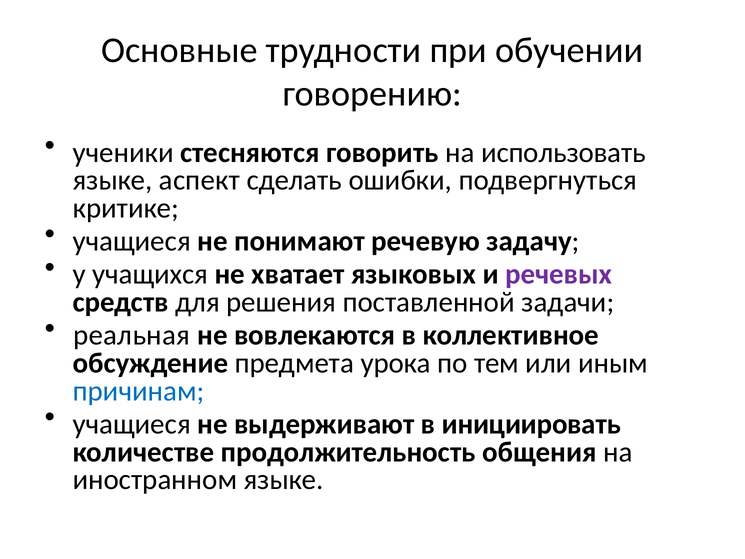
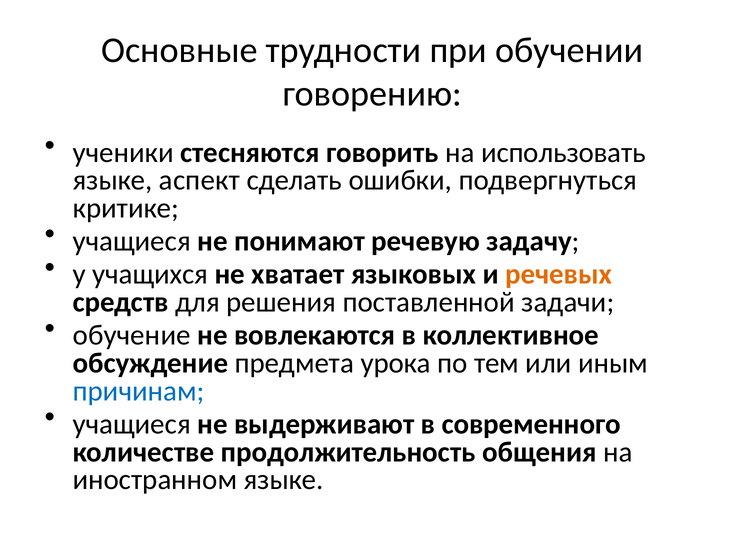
речевых colour: purple -> orange
реальная: реальная -> обучение
инициировать: инициировать -> современного
